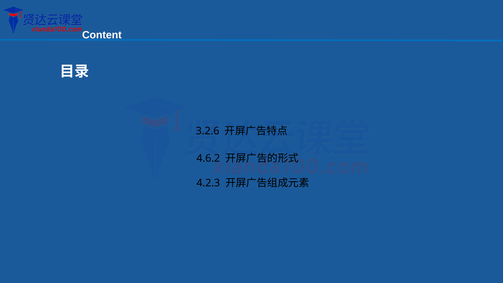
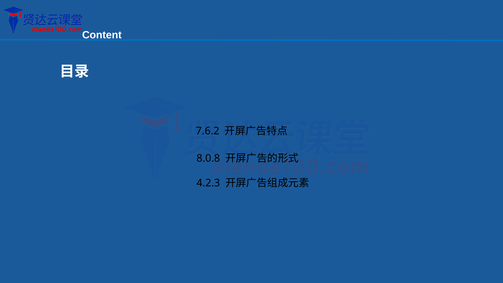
3.2.6: 3.2.6 -> 7.6.2
4.6.2: 4.6.2 -> 8.0.8
